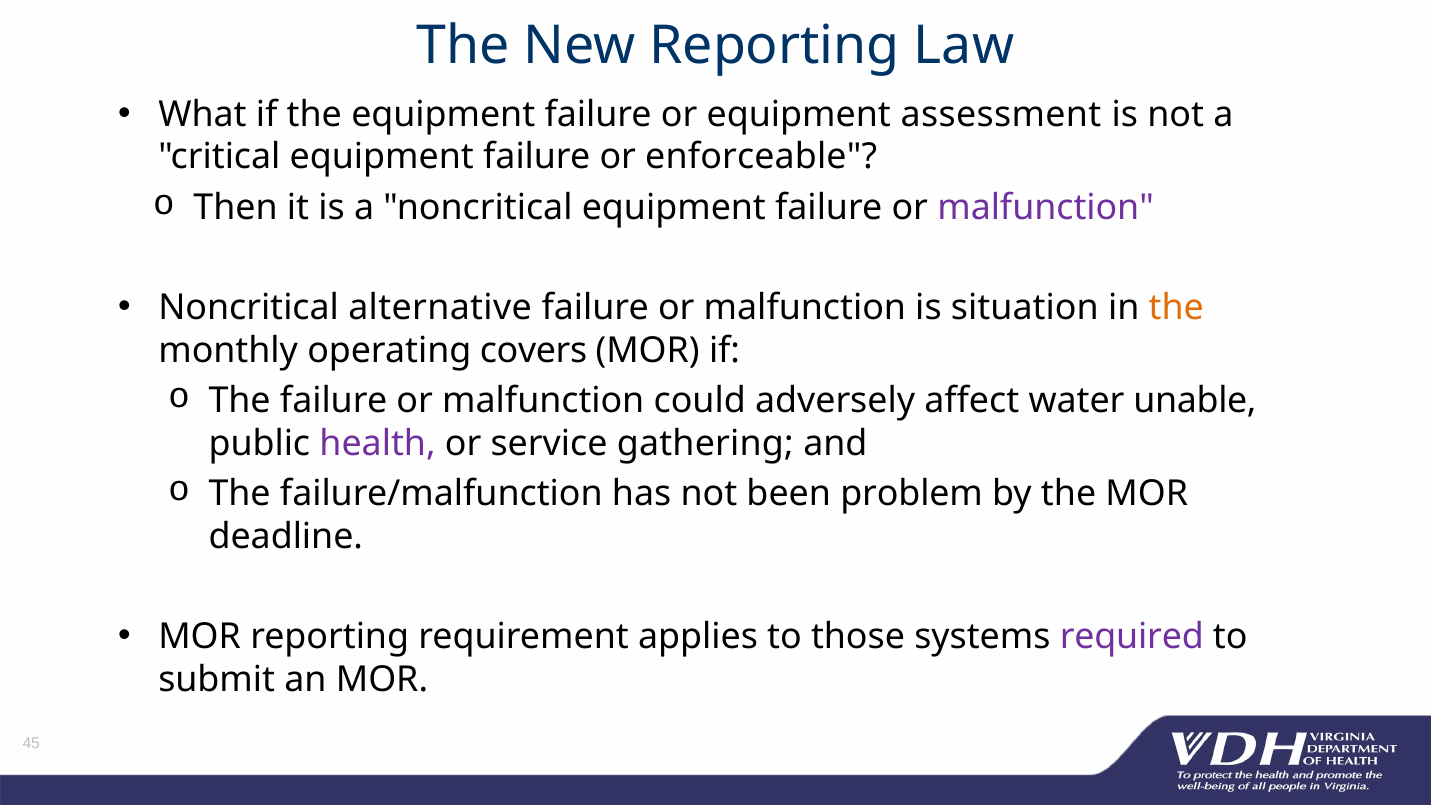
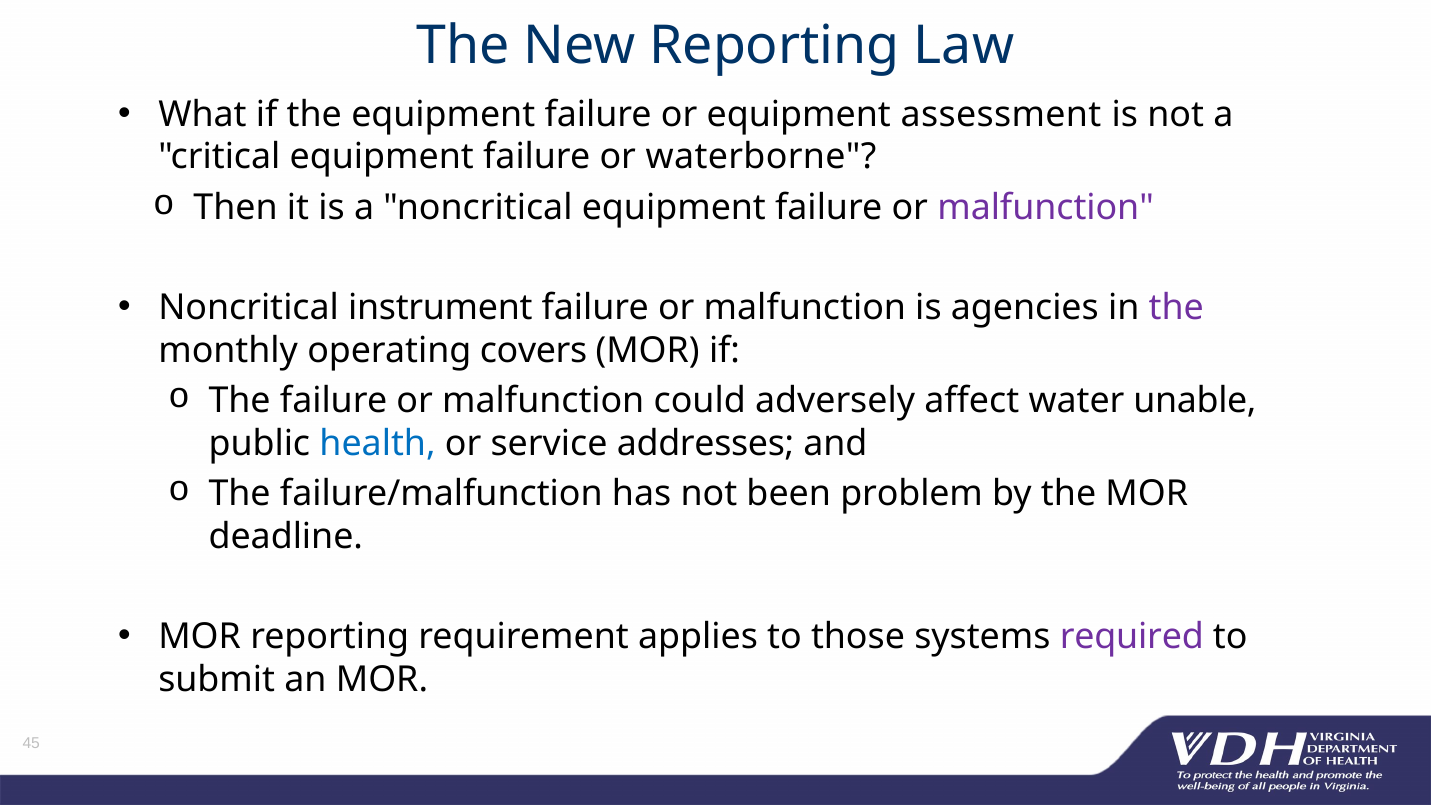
enforceable: enforceable -> waterborne
alternative: alternative -> instrument
situation: situation -> agencies
the at (1176, 307) colour: orange -> purple
health colour: purple -> blue
gathering: gathering -> addresses
